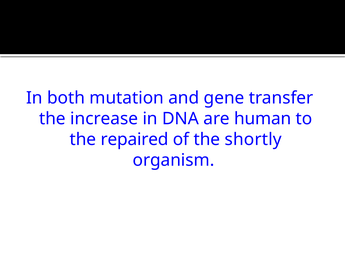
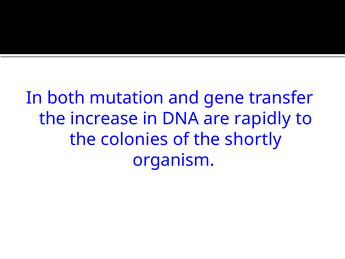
human: human -> rapidly
repaired: repaired -> colonies
